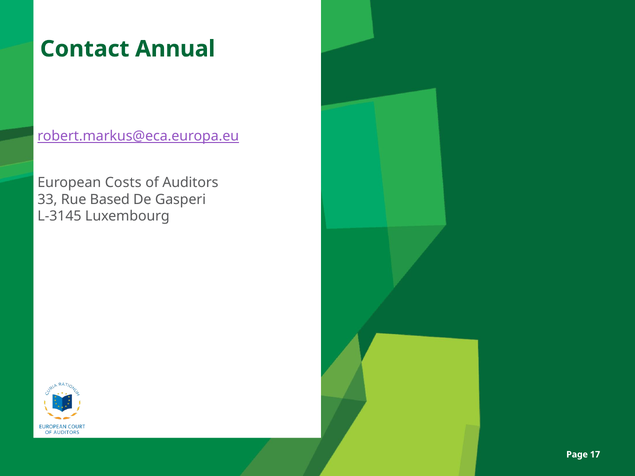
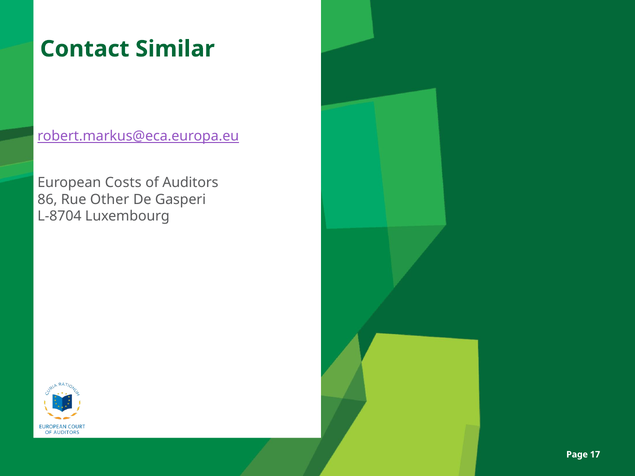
Annual: Annual -> Similar
33: 33 -> 86
Based: Based -> Other
L-3145: L-3145 -> L-8704
